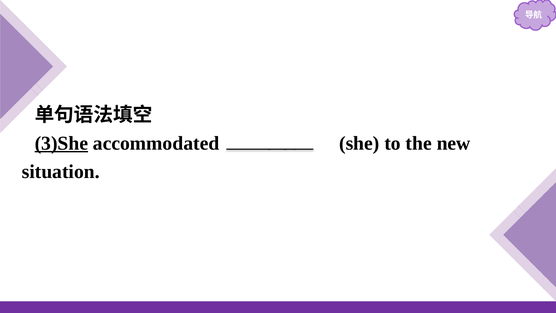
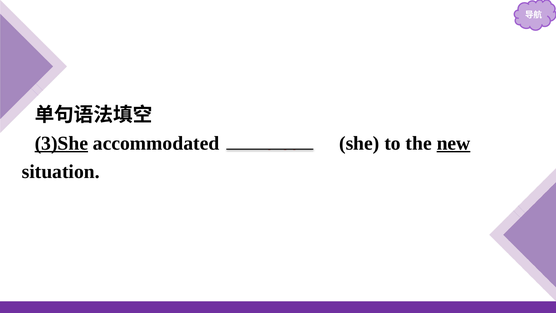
new underline: none -> present
